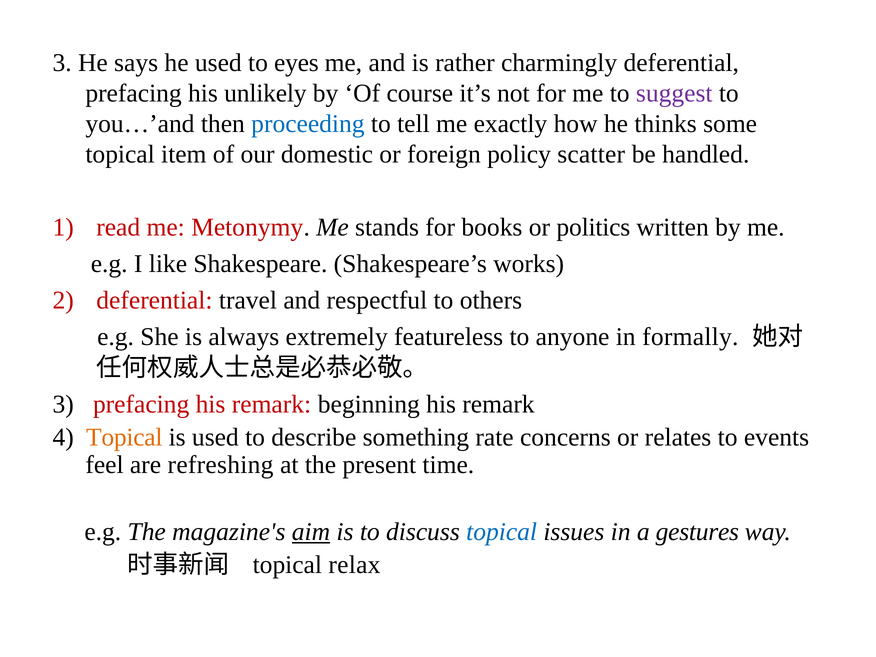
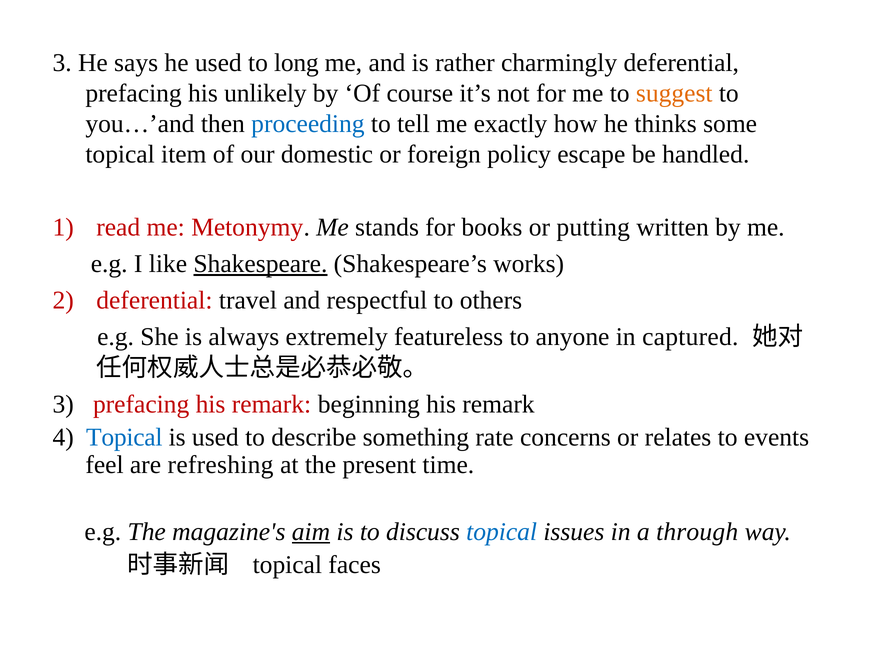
eyes: eyes -> long
suggest colour: purple -> orange
scatter: scatter -> escape
politics: politics -> putting
Shakespeare underline: none -> present
formally: formally -> captured
Topical at (124, 437) colour: orange -> blue
gestures: gestures -> through
relax: relax -> faces
